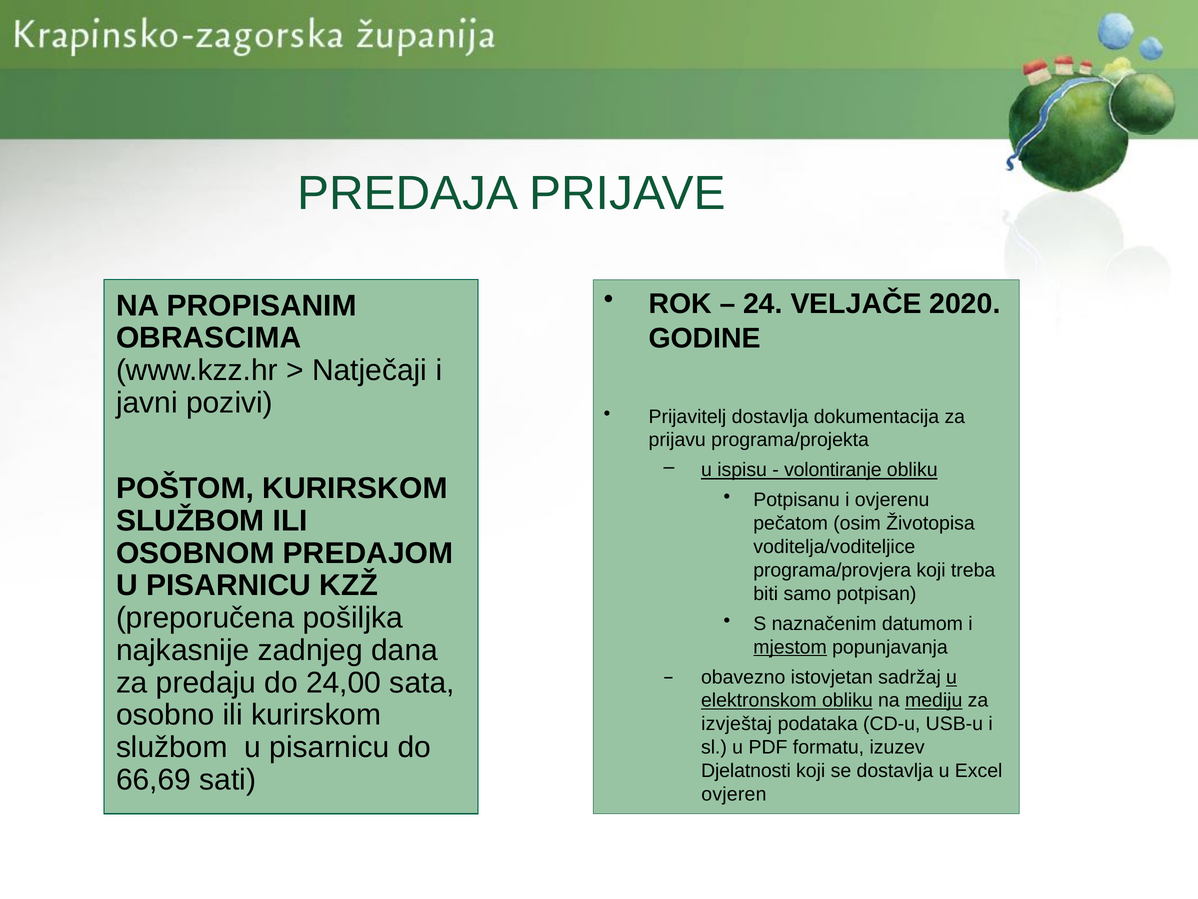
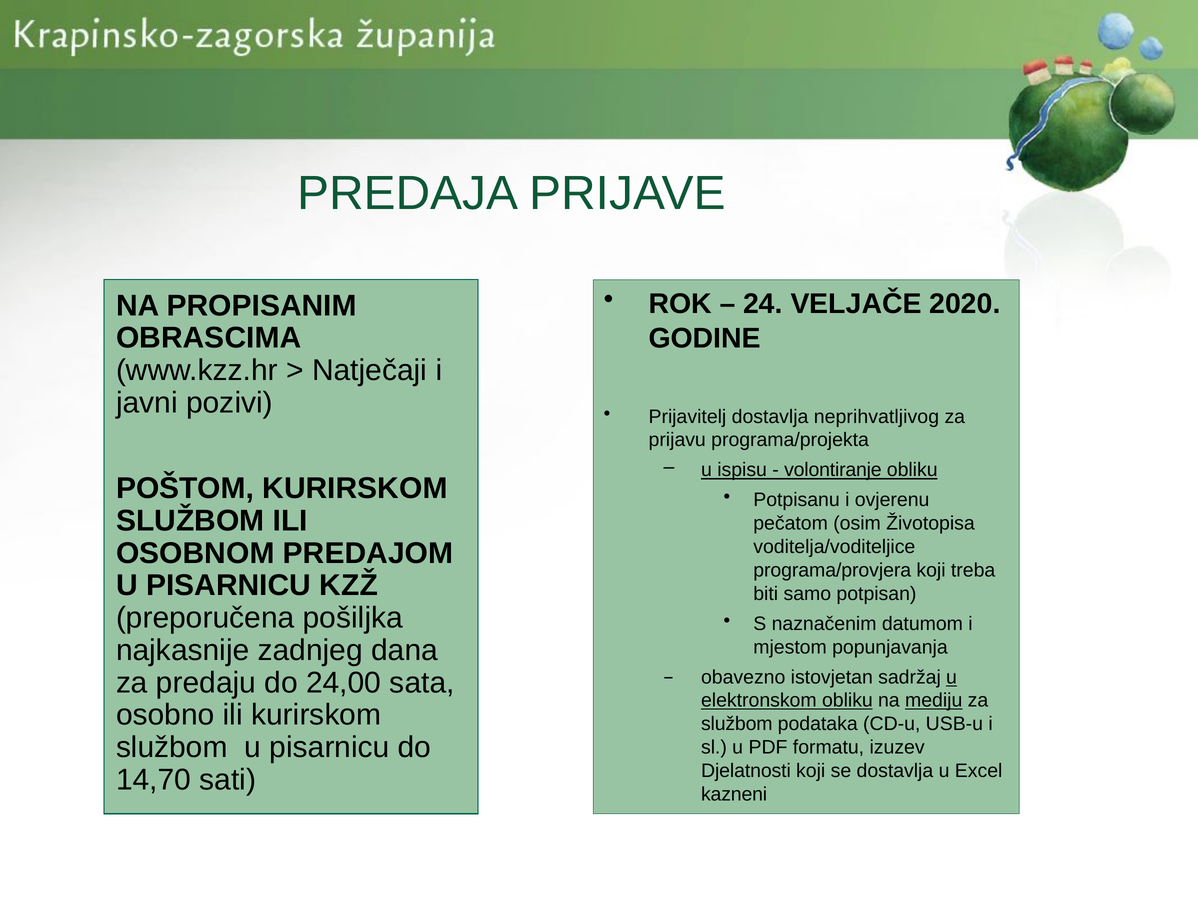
dokumentacija: dokumentacija -> neprihvatljivog
mjestom underline: present -> none
izvještaj at (737, 724): izvještaj -> službom
66,69: 66,69 -> 14,70
ovjeren: ovjeren -> kazneni
